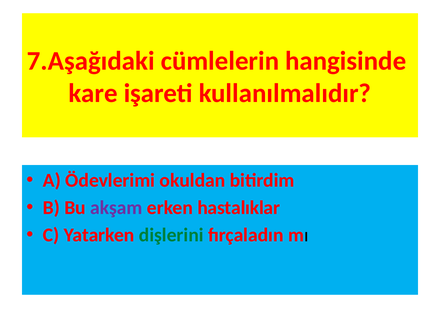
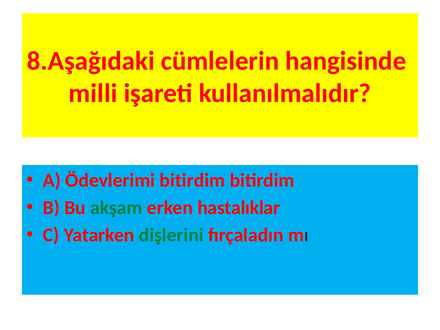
7.Aşağıdaki: 7.Aşağıdaki -> 8.Aşağıdaki
kare: kare -> milli
Ödevlerimi okuldan: okuldan -> bitirdim
akşam colour: purple -> green
